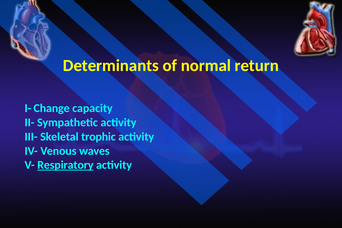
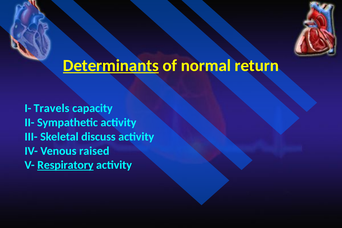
Determinants underline: none -> present
Change: Change -> Travels
trophic: trophic -> discuss
waves: waves -> raised
